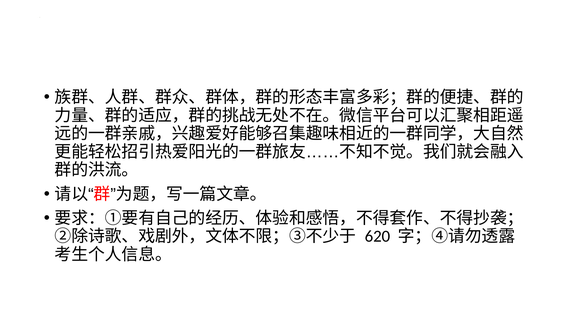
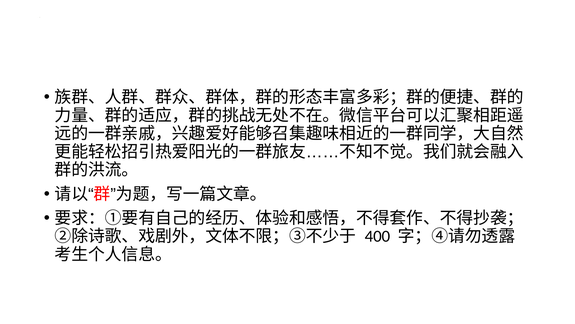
620: 620 -> 400
